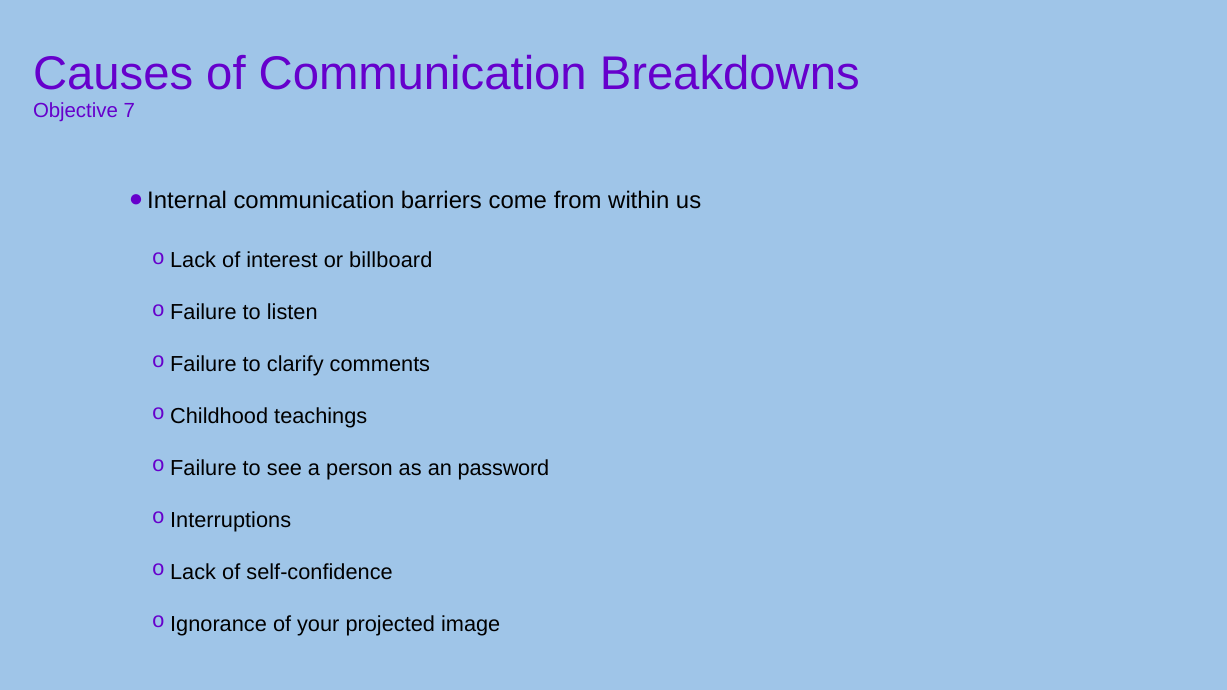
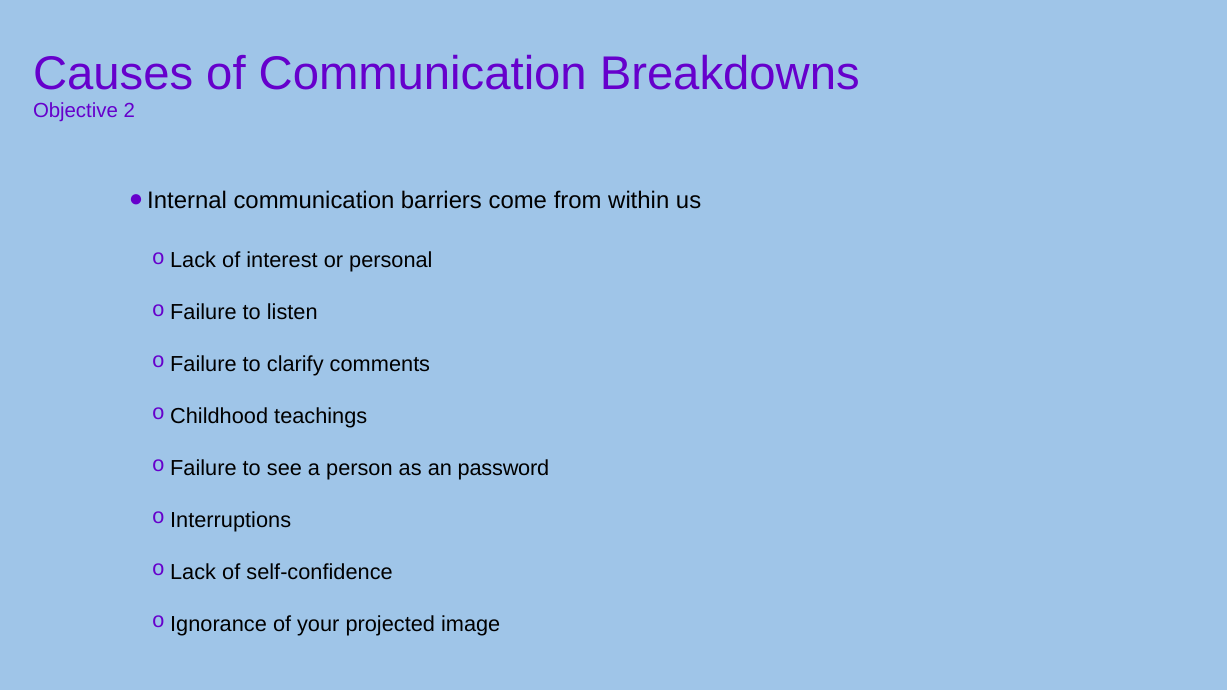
7: 7 -> 2
billboard: billboard -> personal
